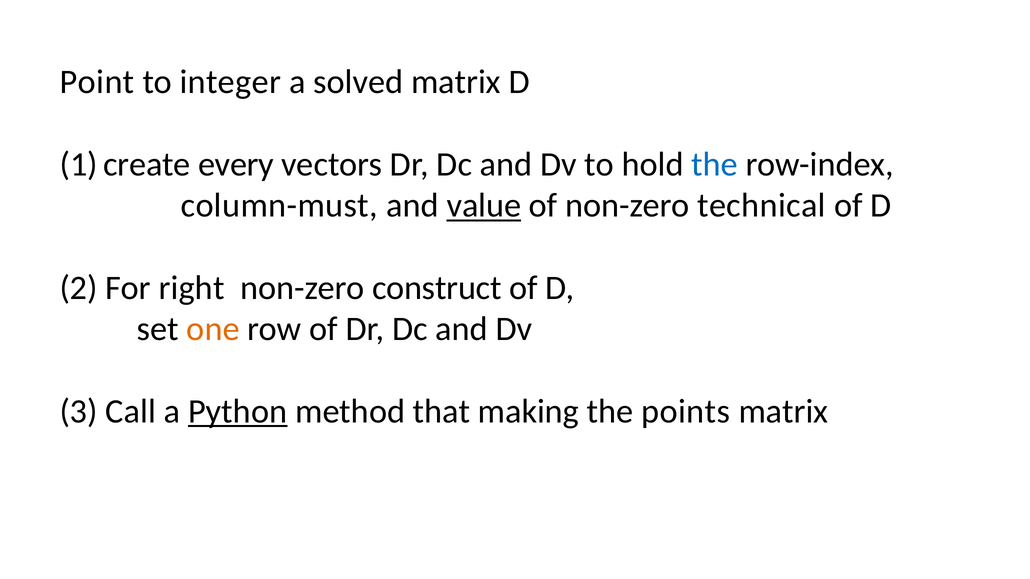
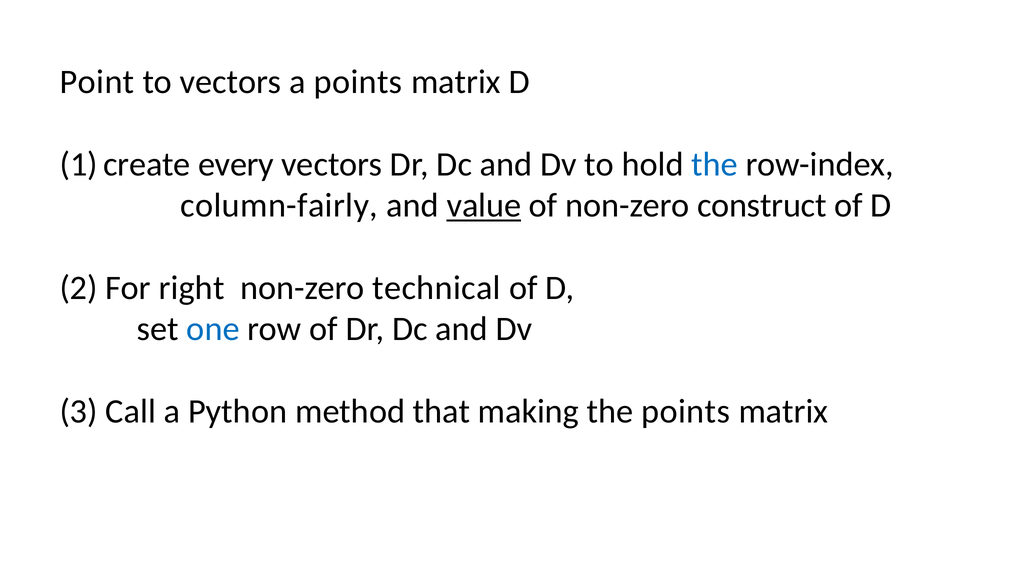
to integer: integer -> vectors
a solved: solved -> points
column-must: column-must -> column-fairly
technical: technical -> construct
construct: construct -> technical
one colour: orange -> blue
Python underline: present -> none
